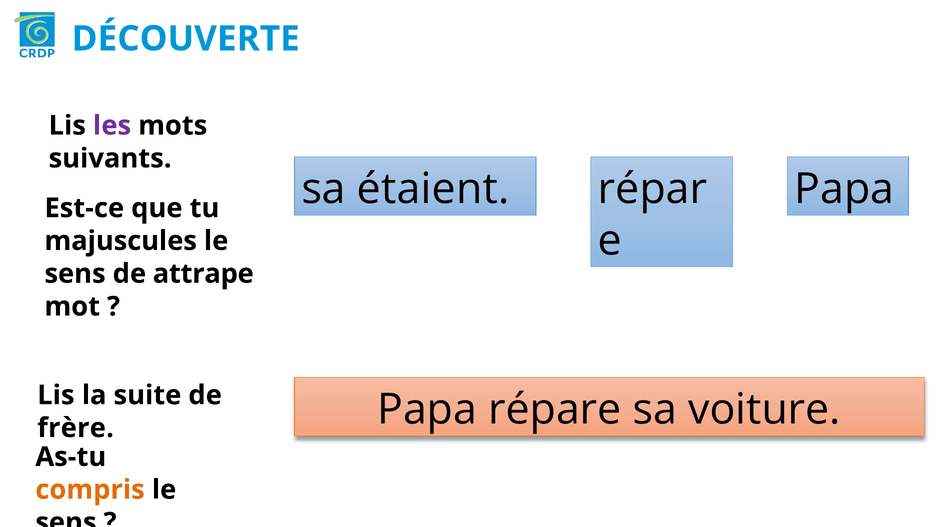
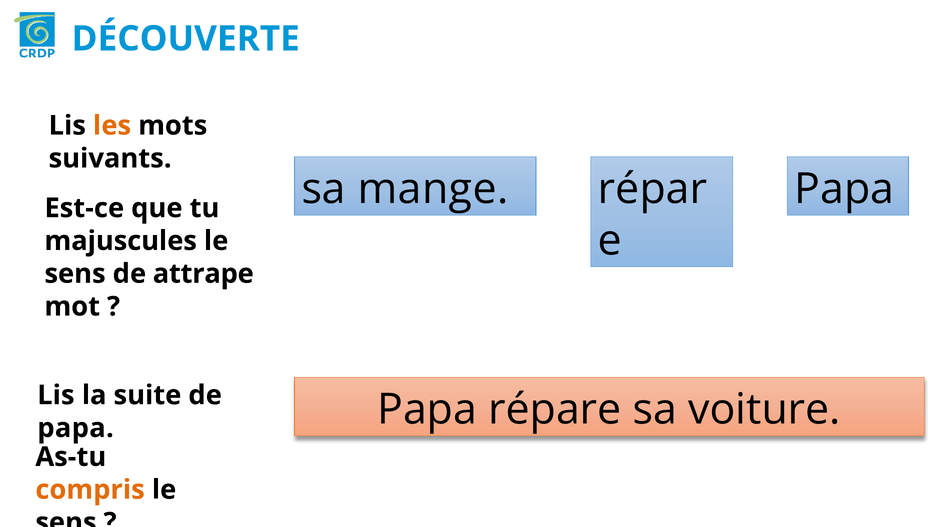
les colour: purple -> orange
étaient: étaient -> mange
frère at (76, 428): frère -> papa
